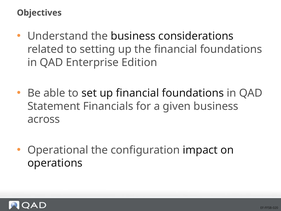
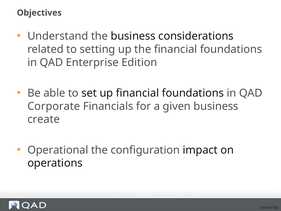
Statement: Statement -> Corporate
across: across -> create
